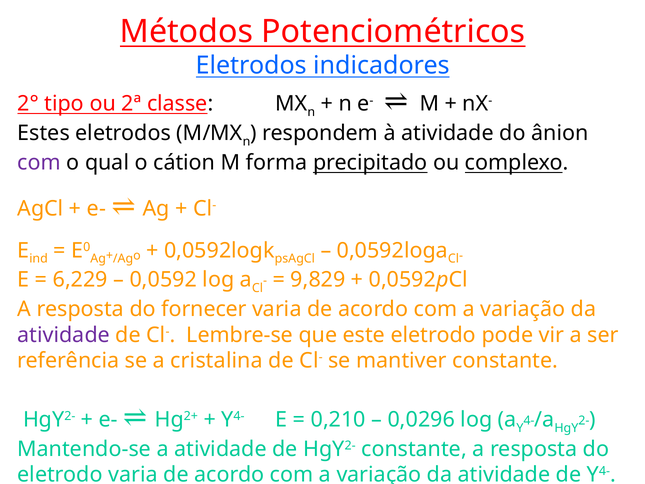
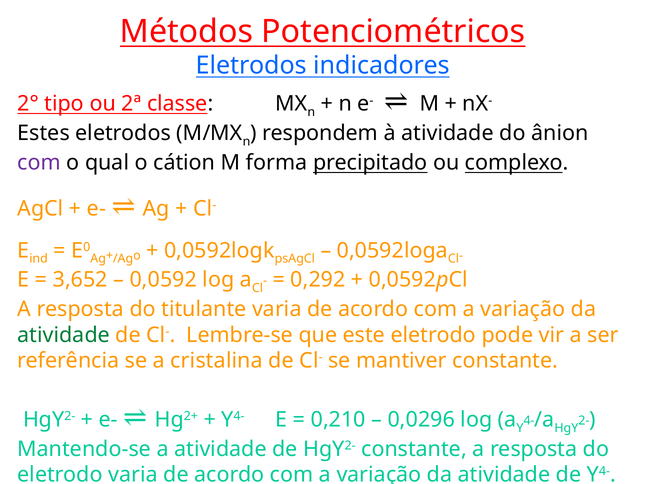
6,229: 6,229 -> 3,652
9,829: 9,829 -> 0,292
fornecer: fornecer -> titulante
atividade at (64, 335) colour: purple -> green
